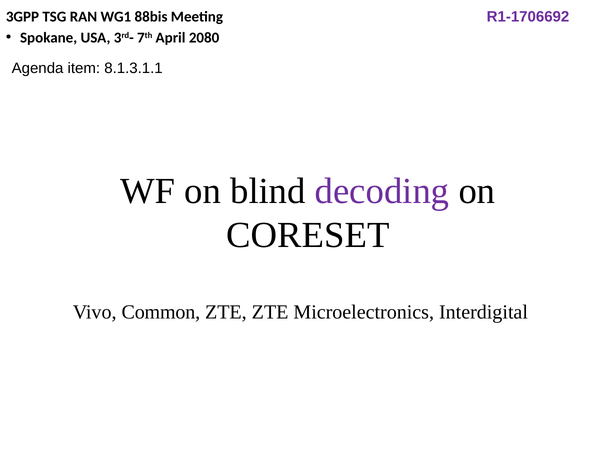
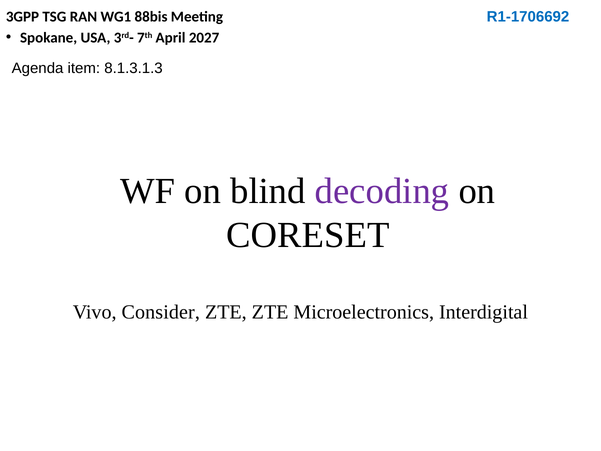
R1-1706692 colour: purple -> blue
2080: 2080 -> 2027
8.1.3.1.1: 8.1.3.1.1 -> 8.1.3.1.3
Common: Common -> Consider
